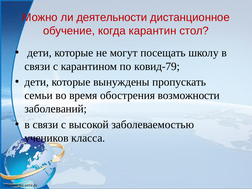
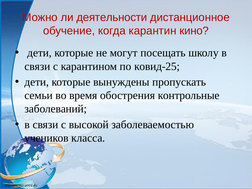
стол: стол -> кино
ковид-79: ковид-79 -> ковид-25
возможности: возможности -> контрольные
